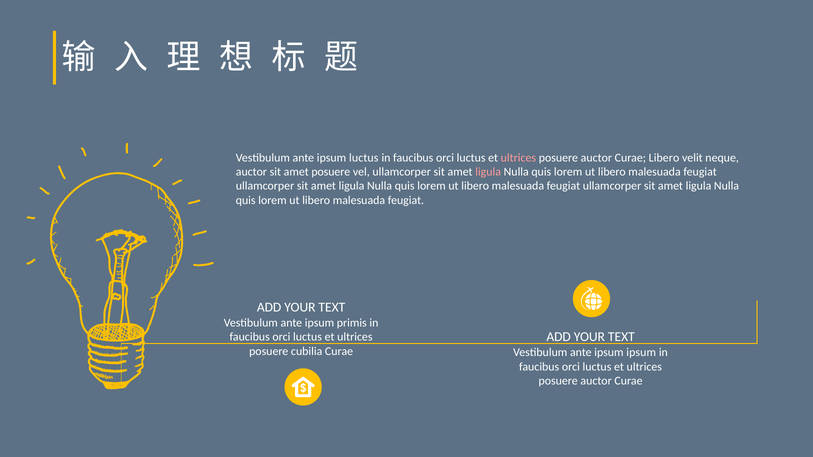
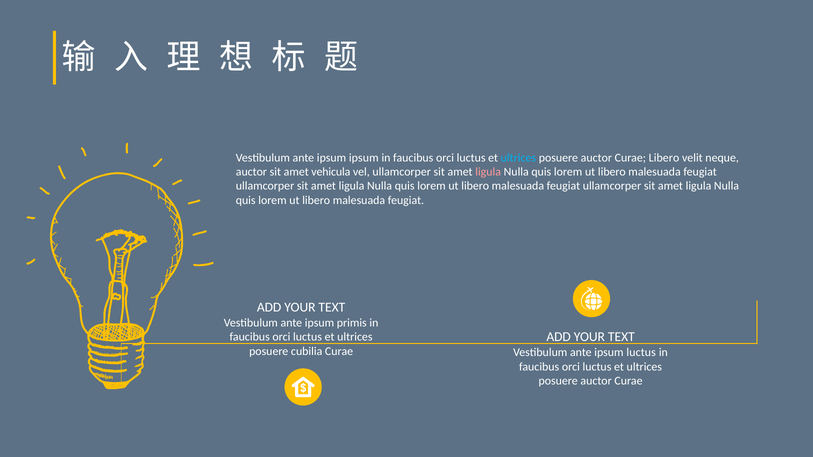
ipsum luctus: luctus -> ipsum
ultrices at (518, 158) colour: pink -> light blue
amet posuere: posuere -> vehicula
ipsum ipsum: ipsum -> luctus
